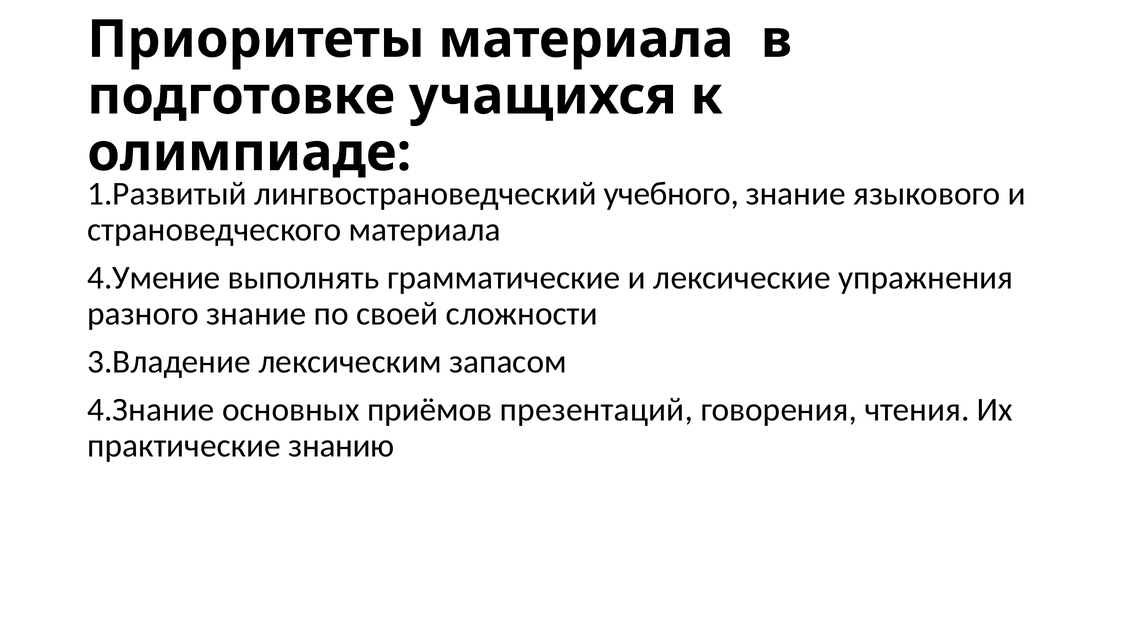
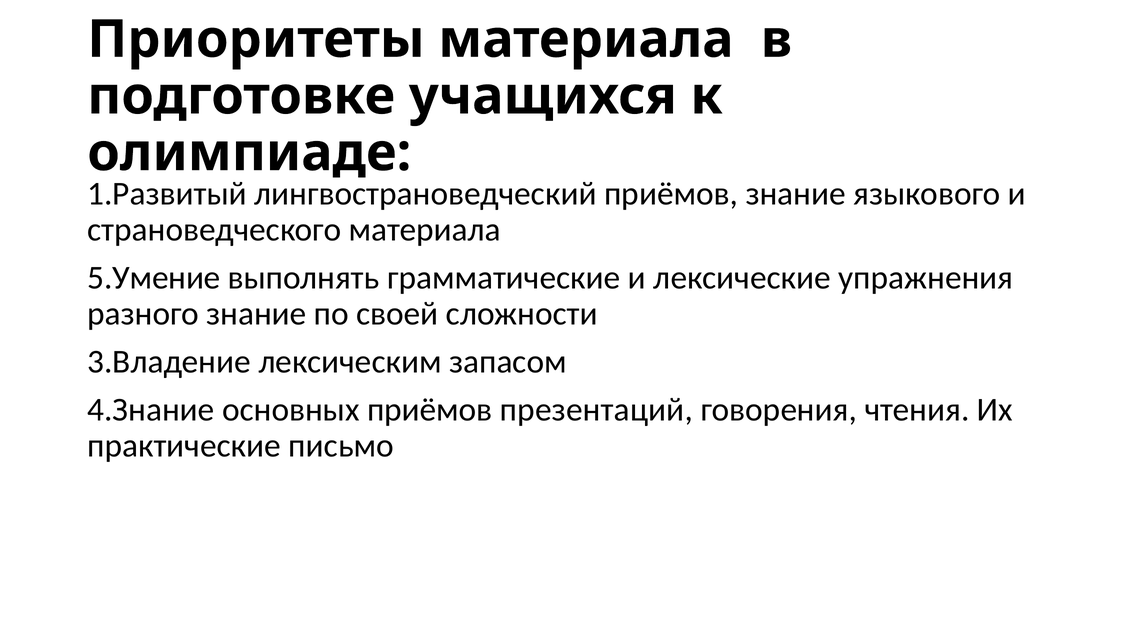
лингвострановедческий учебного: учебного -> приёмов
4.Умение: 4.Умение -> 5.Умение
знанию: знанию -> письмо
